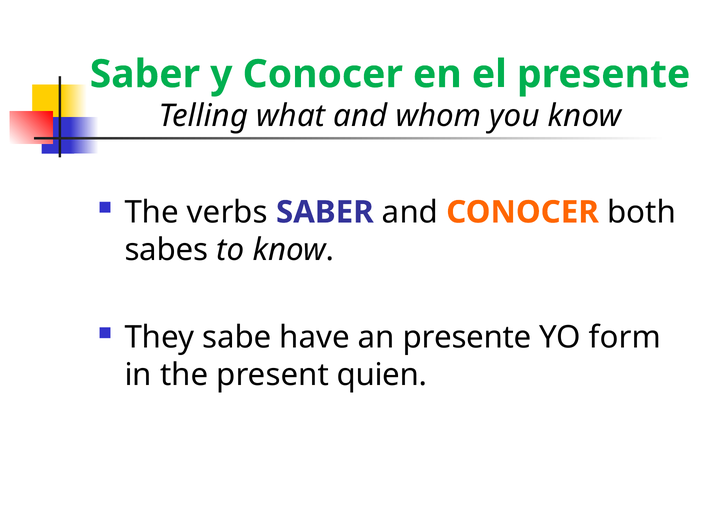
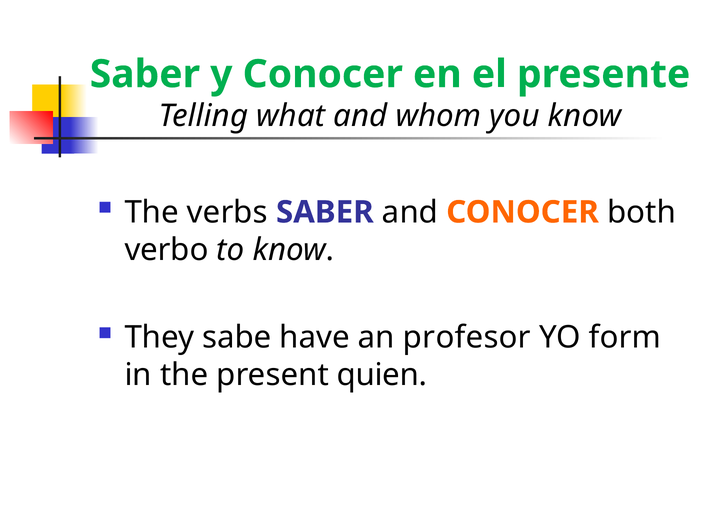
sabes: sabes -> verbo
an presente: presente -> profesor
